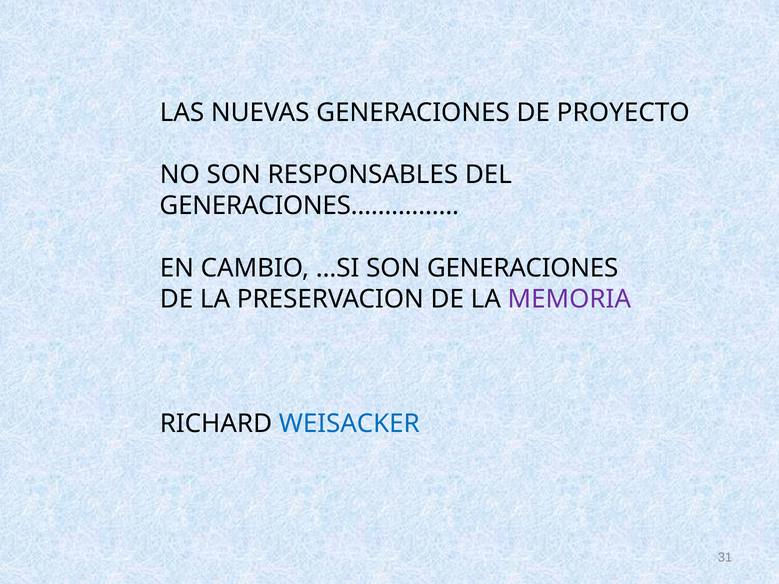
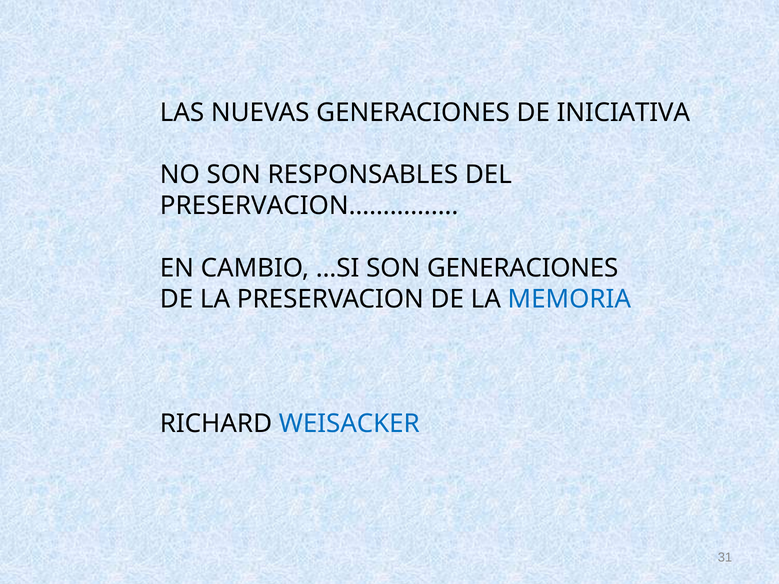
PROYECTO: PROYECTO -> INICIATIVA
GENERACIONES……………: GENERACIONES…………… -> PRESERVACION……………
MEMORIA colour: purple -> blue
